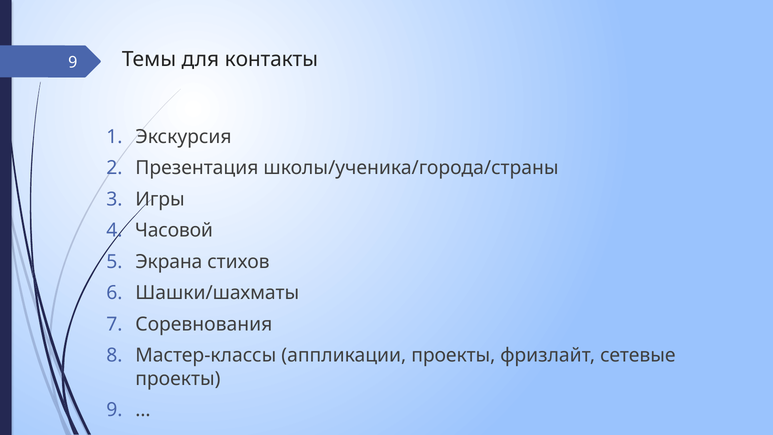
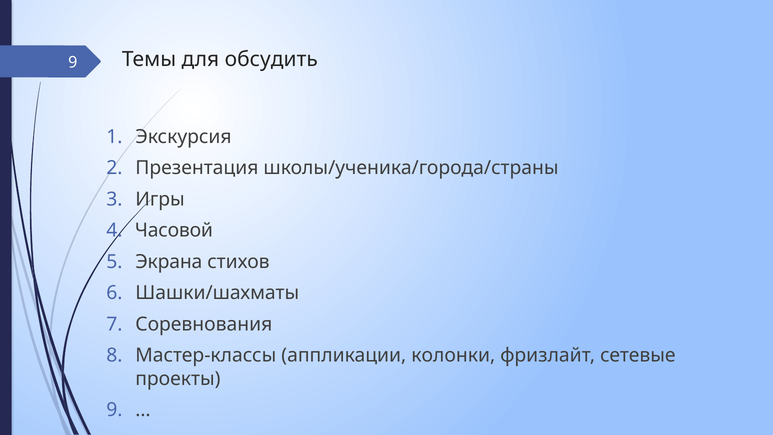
контакты: контакты -> обсудить
аппликации проекты: проекты -> колонки
